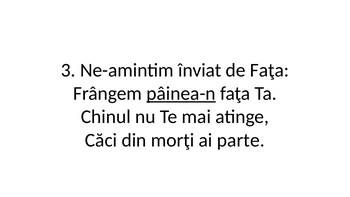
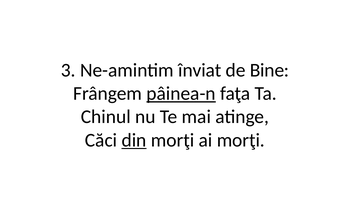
de Faţa: Faţa -> Bine
din underline: none -> present
ai parte: parte -> morţi
